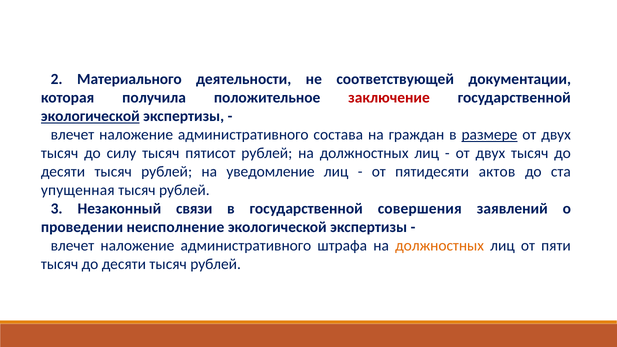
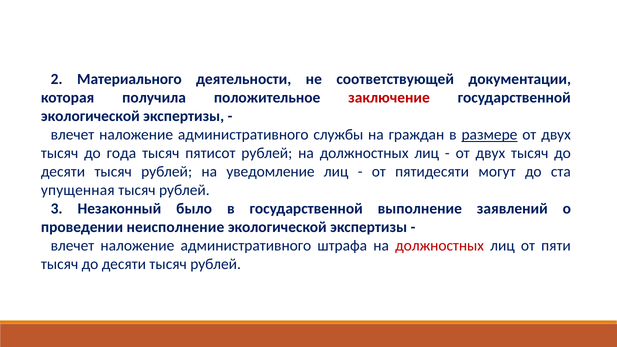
экологической at (90, 116) underline: present -> none
состава: состава -> службы
силу: силу -> года
актов: актов -> могут
связи: связи -> было
совершения: совершения -> выполнение
должностных at (440, 246) colour: orange -> red
